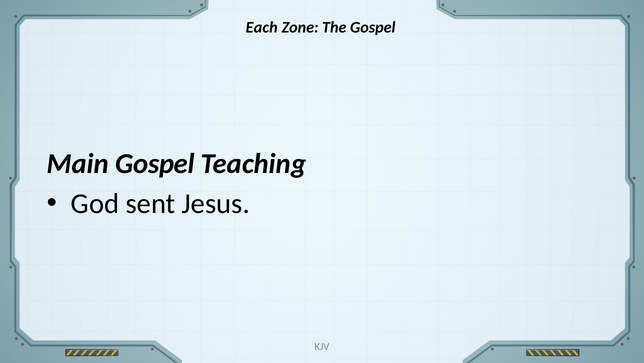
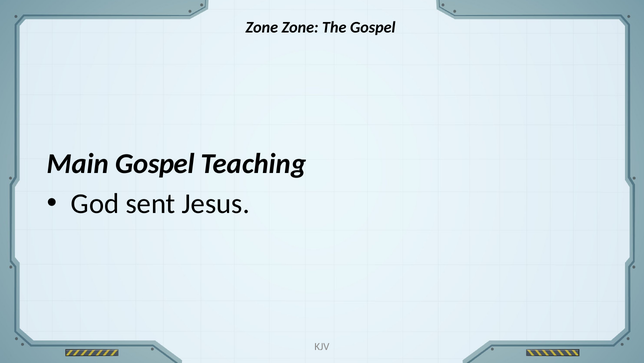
Each at (262, 27): Each -> Zone
